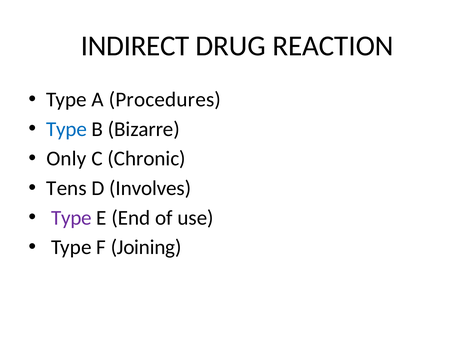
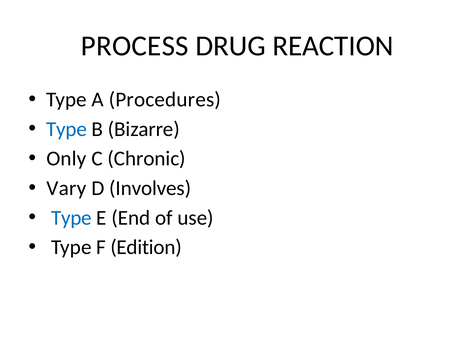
INDIRECT: INDIRECT -> PROCESS
Tens: Tens -> Vary
Type at (71, 218) colour: purple -> blue
Joining: Joining -> Edition
